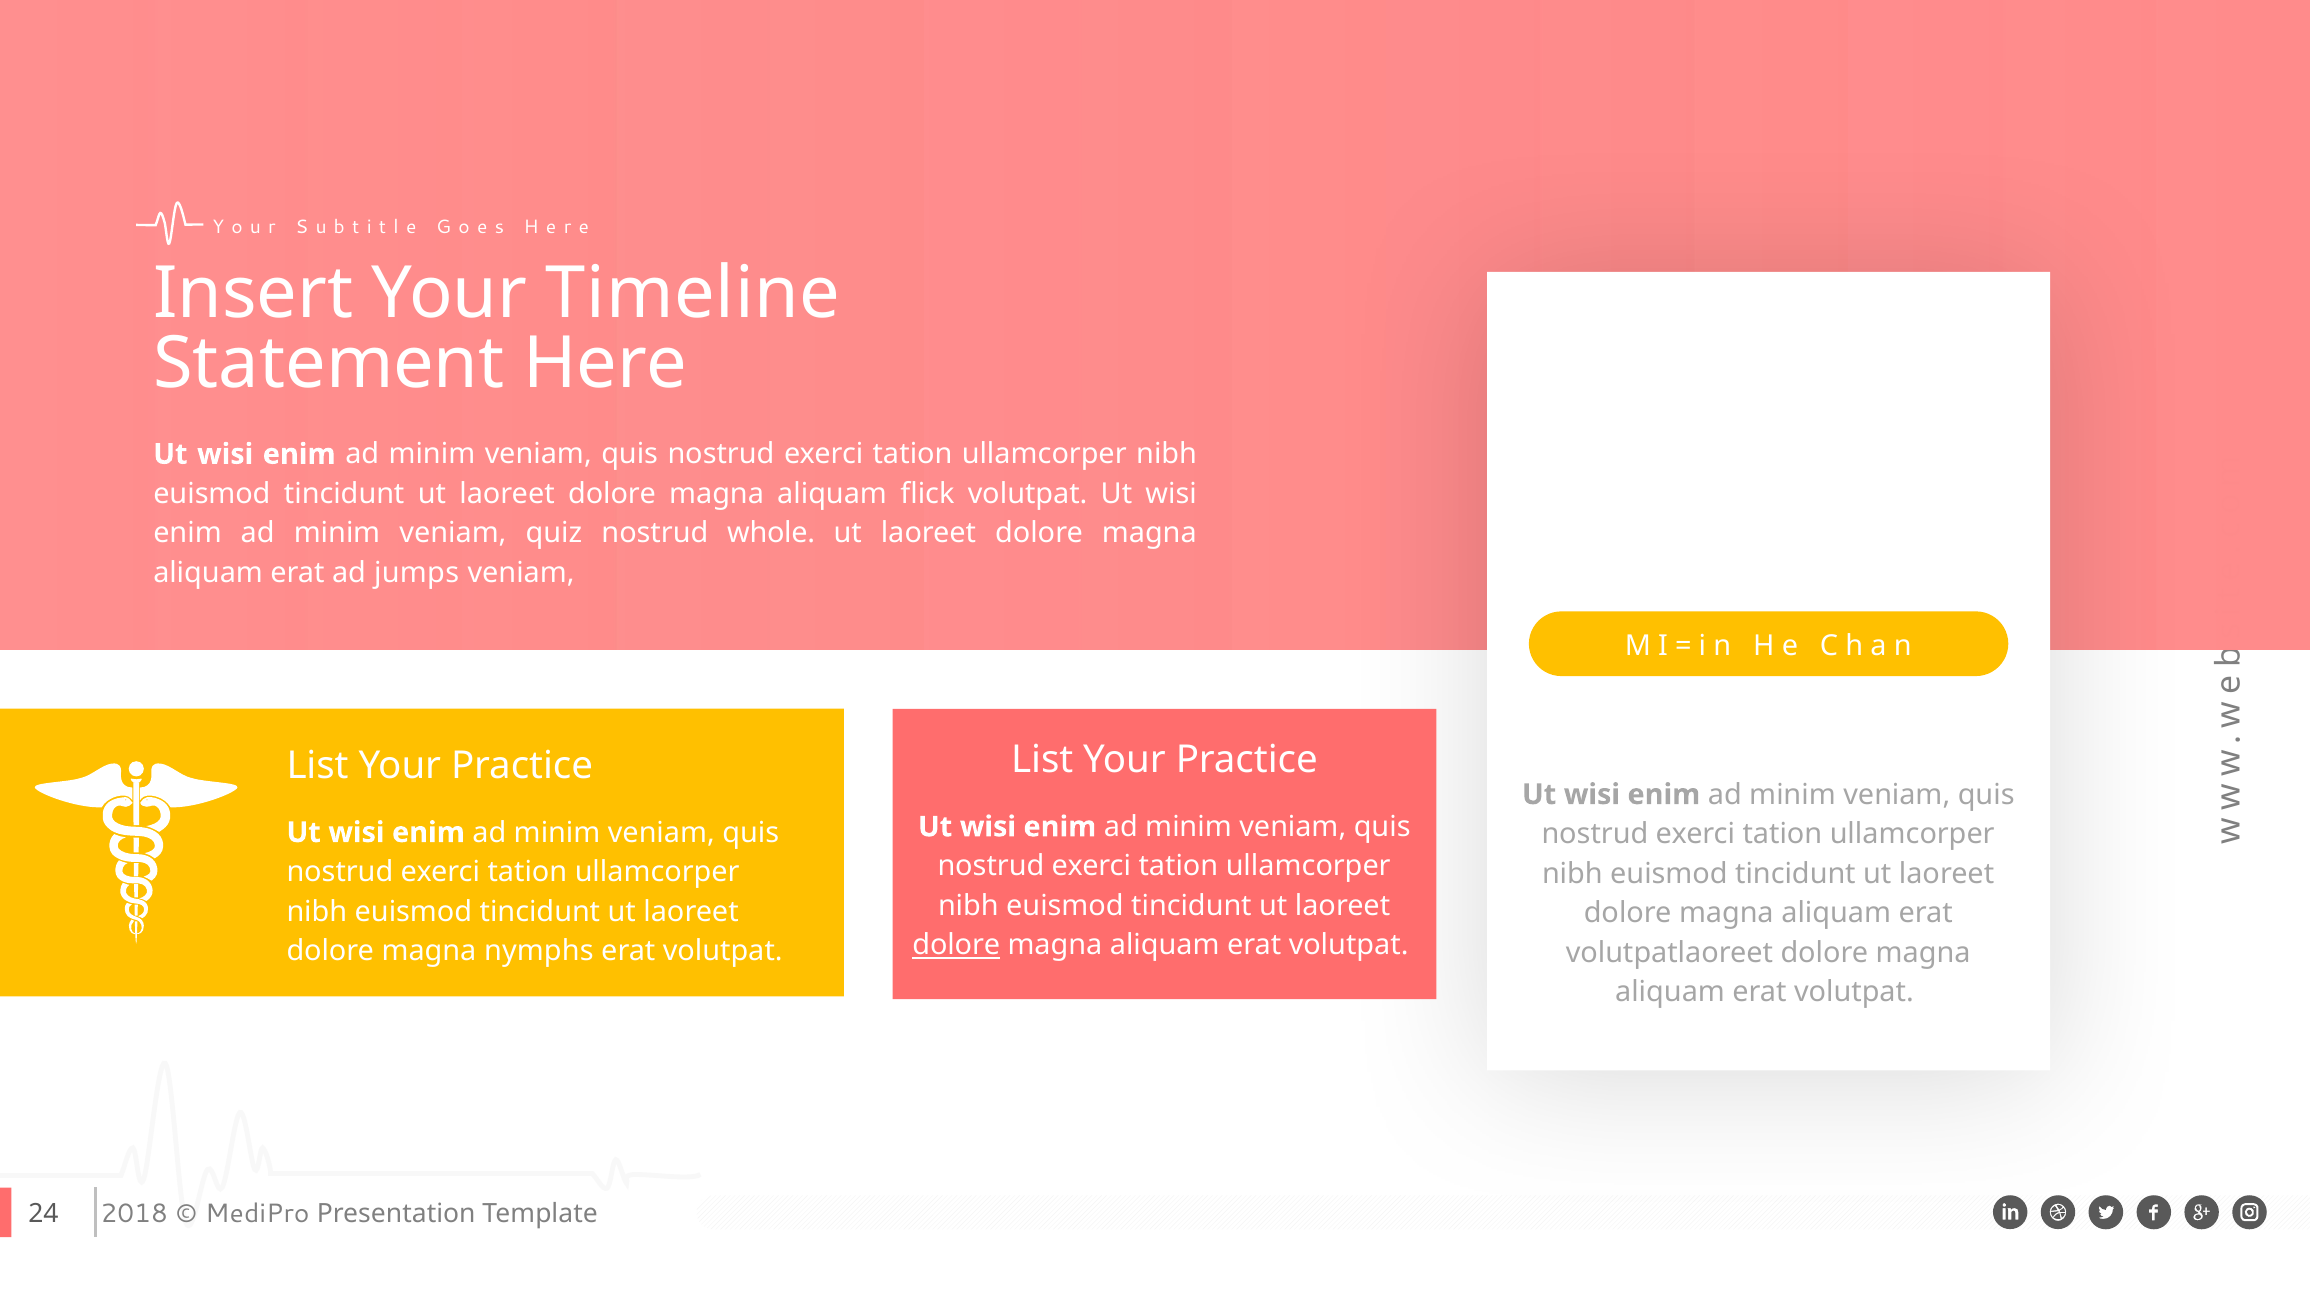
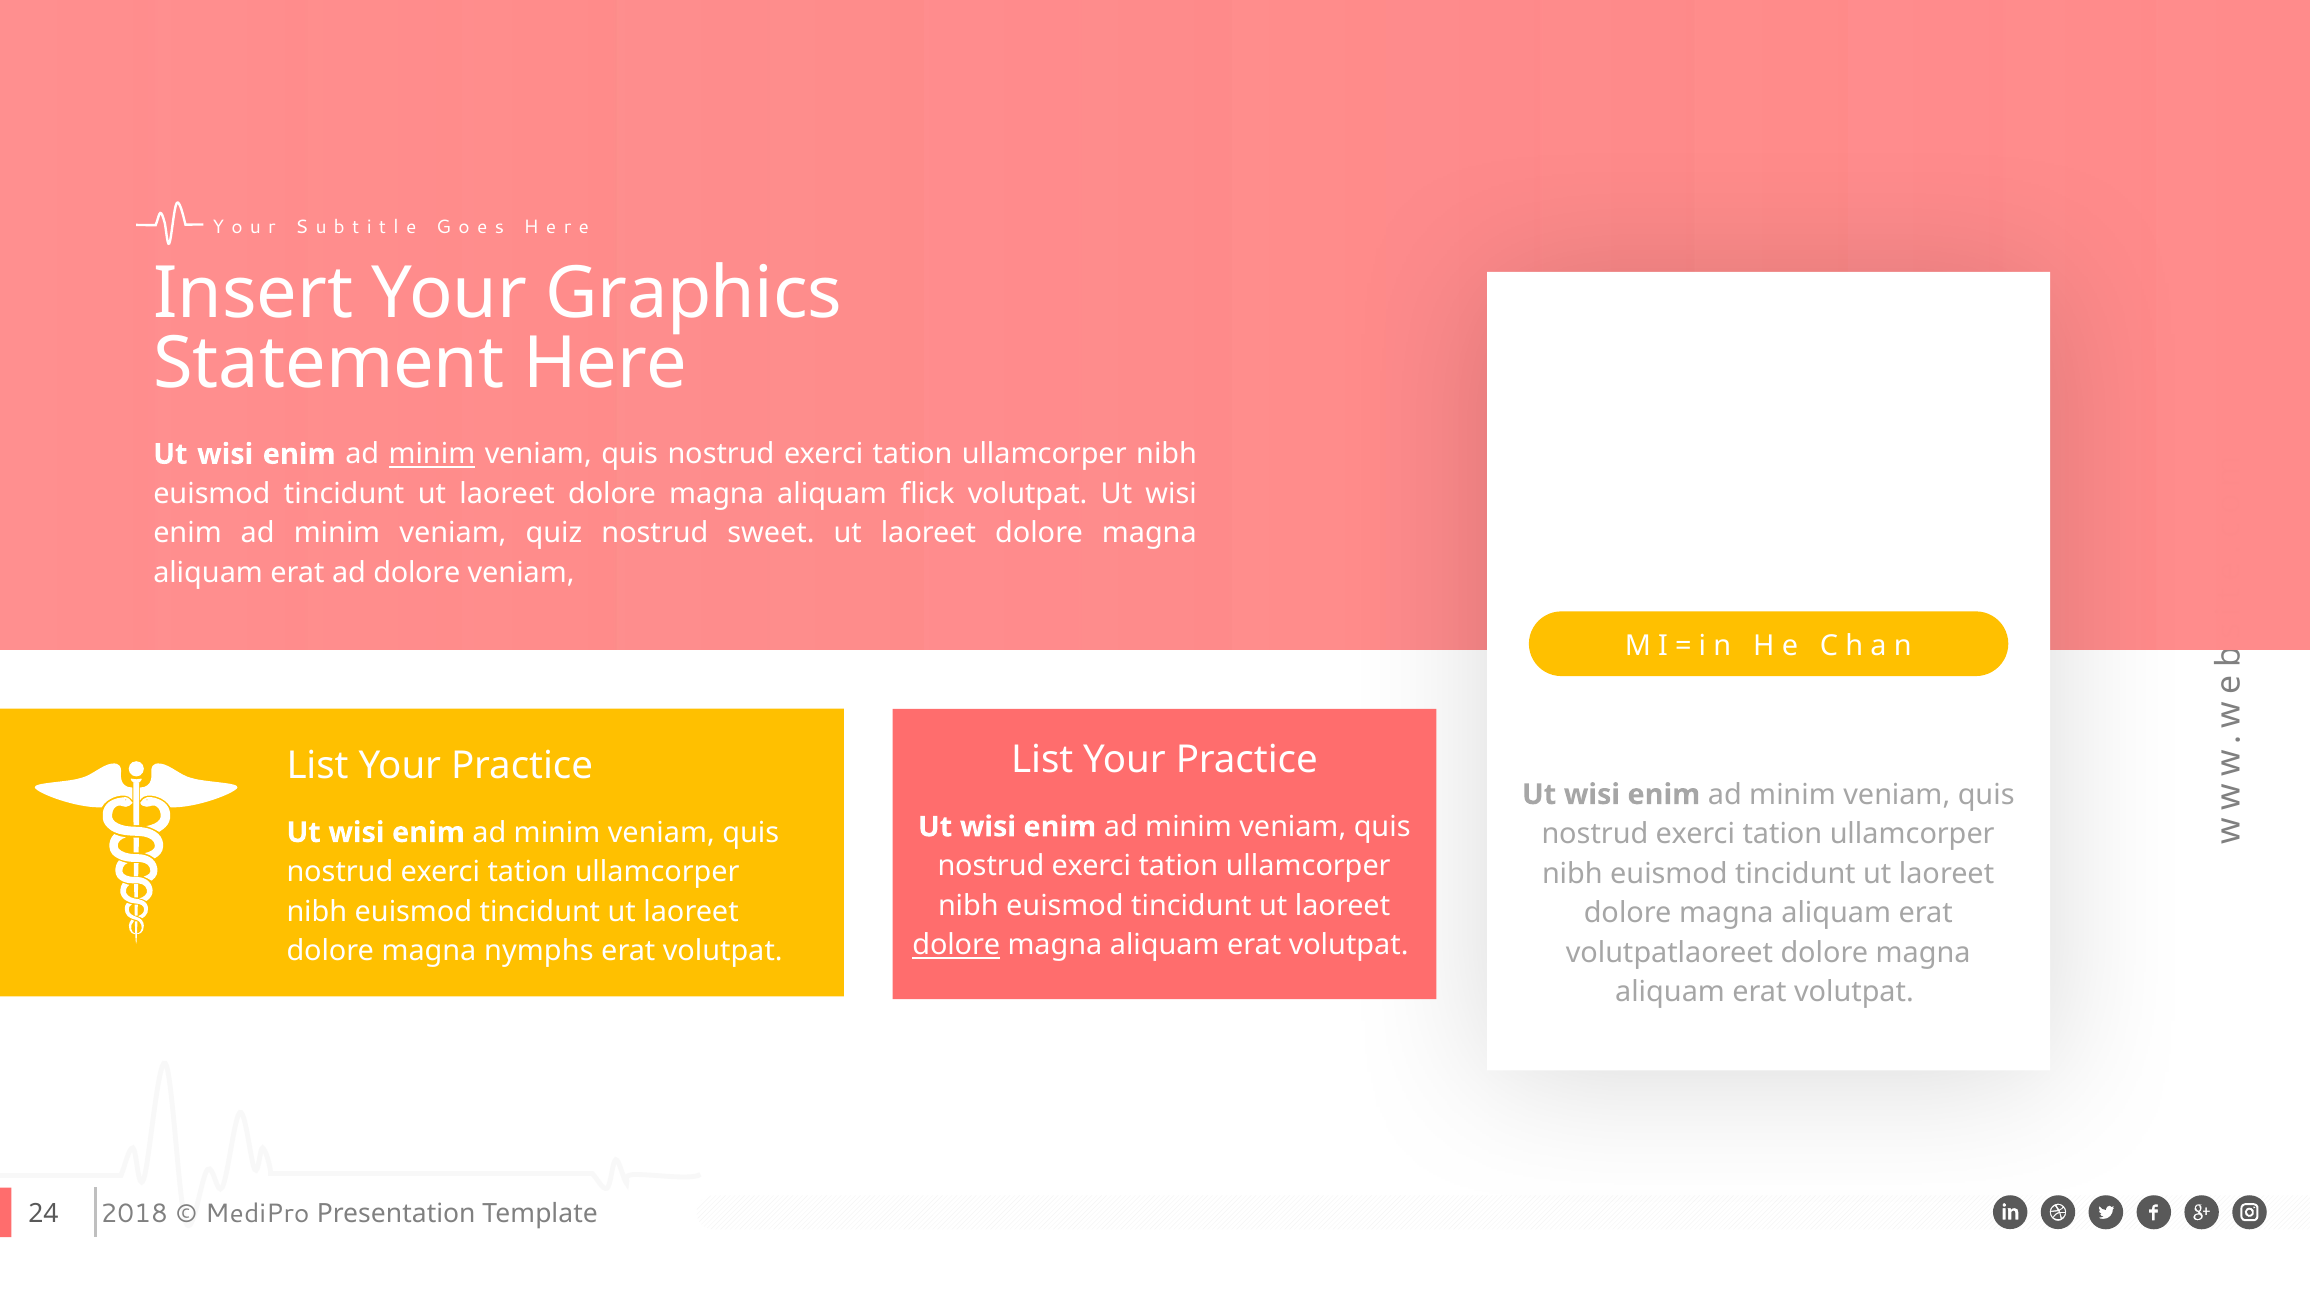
Timeline: Timeline -> Graphics
minim at (432, 454) underline: none -> present
whole: whole -> sweet
ad jumps: jumps -> dolore
